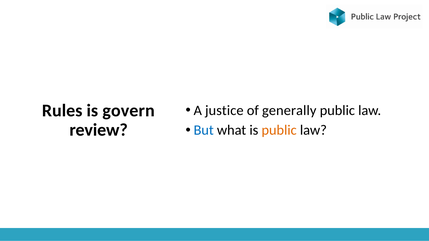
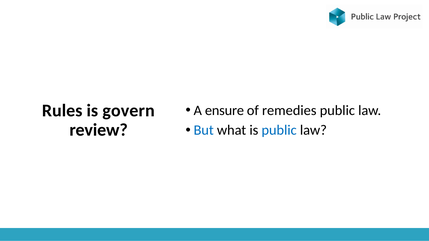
justice: justice -> ensure
generally: generally -> remedies
public at (279, 130) colour: orange -> blue
